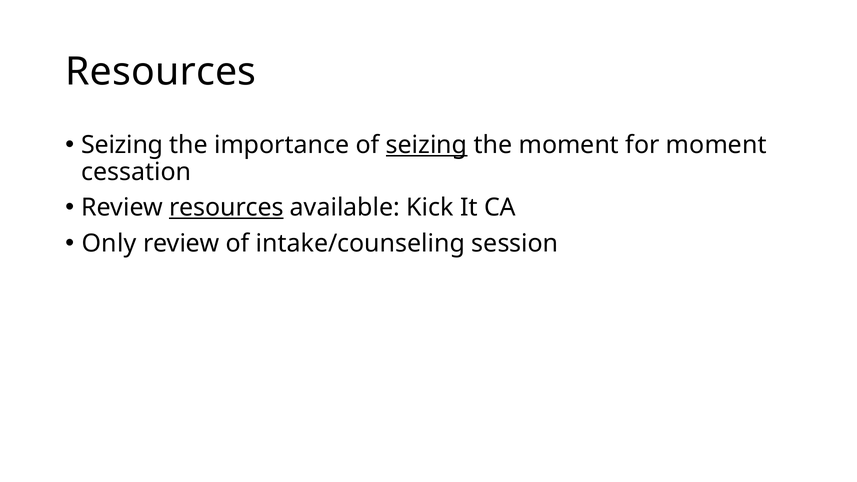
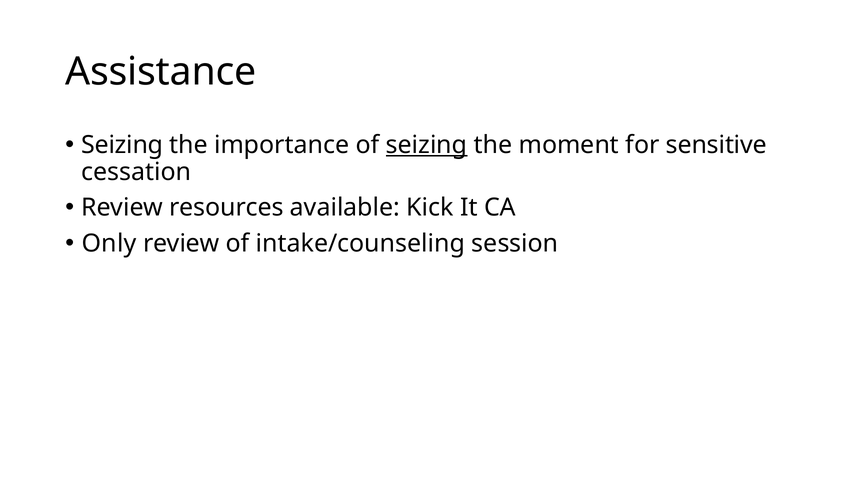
Resources at (161, 72): Resources -> Assistance
for moment: moment -> sensitive
resources at (226, 208) underline: present -> none
